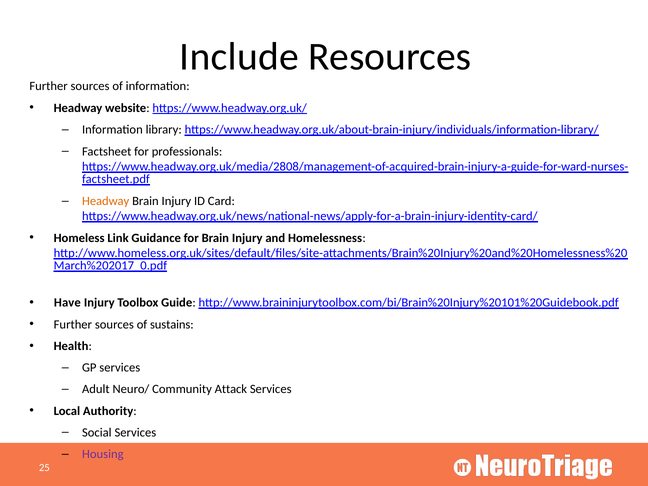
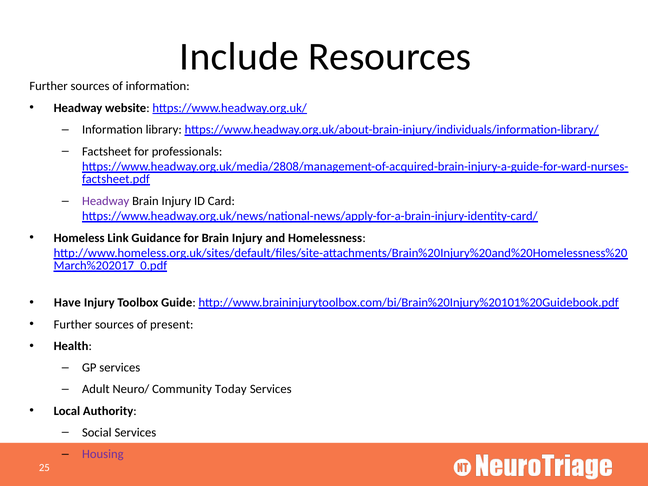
Headway at (106, 201) colour: orange -> purple
sustains: sustains -> present
Attack: Attack -> Today
